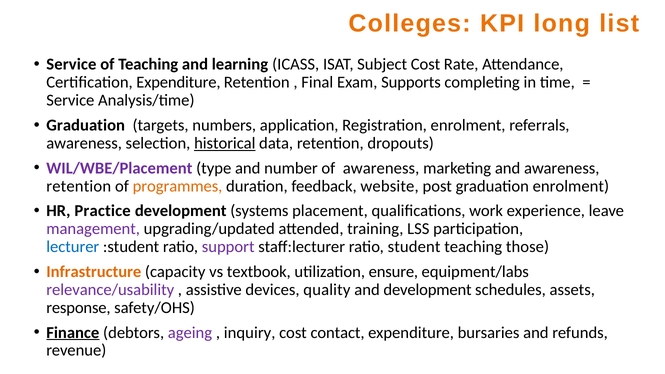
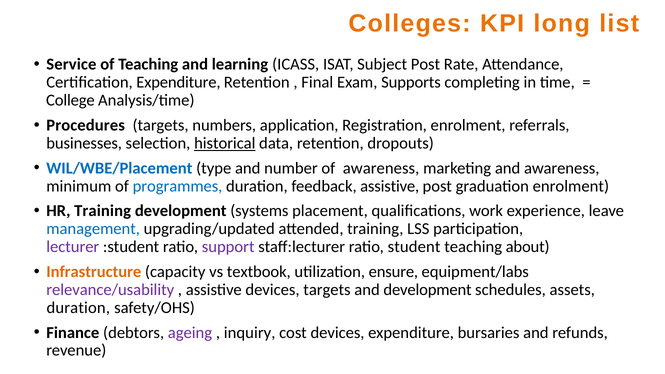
Subject Cost: Cost -> Post
Service at (70, 100): Service -> College
Graduation at (86, 125): Graduation -> Procedures
awareness at (84, 143): awareness -> businesses
WIL/WBE/Placement colour: purple -> blue
retention at (79, 186): retention -> minimum
programmes colour: orange -> blue
feedback website: website -> assistive
HR Practice: Practice -> Training
management colour: purple -> blue
lecturer colour: blue -> purple
those: those -> about
devices quality: quality -> targets
response at (78, 308): response -> duration
Finance underline: present -> none
cost contact: contact -> devices
